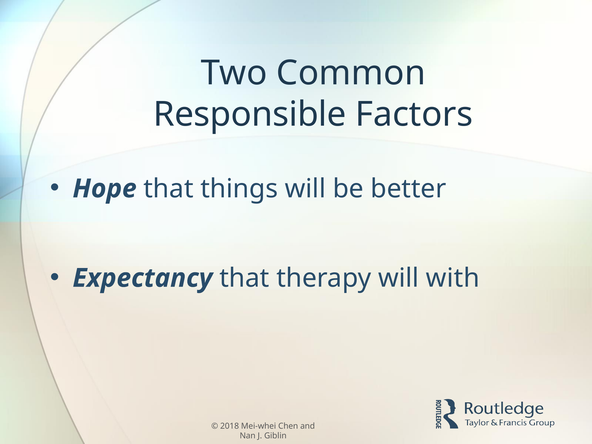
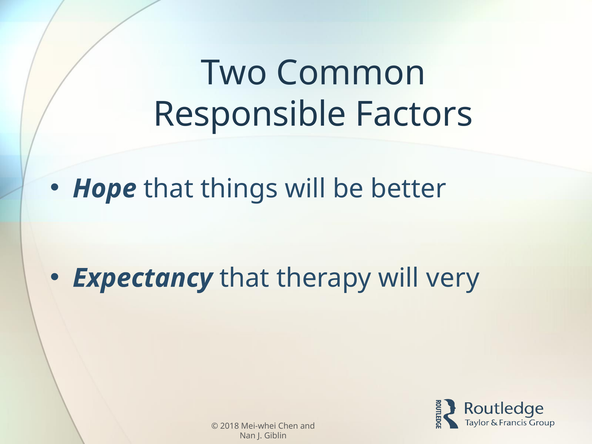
with: with -> very
